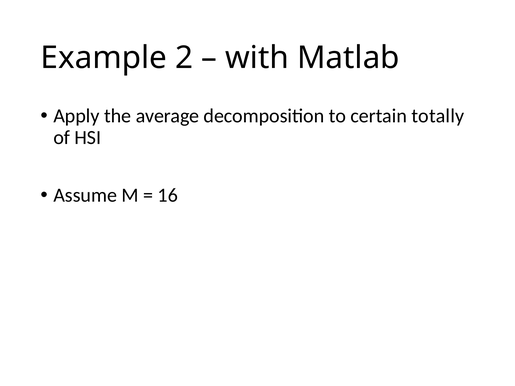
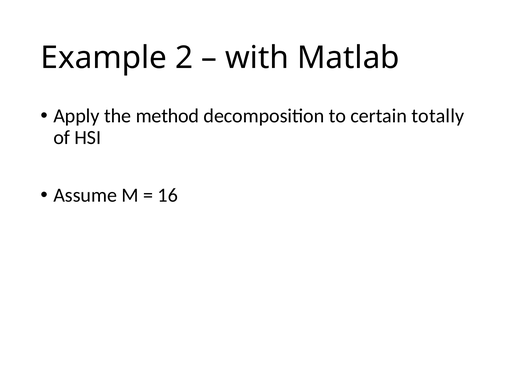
average: average -> method
